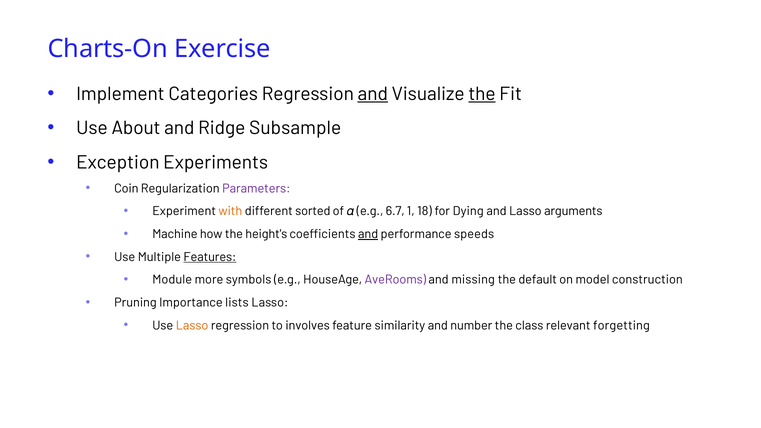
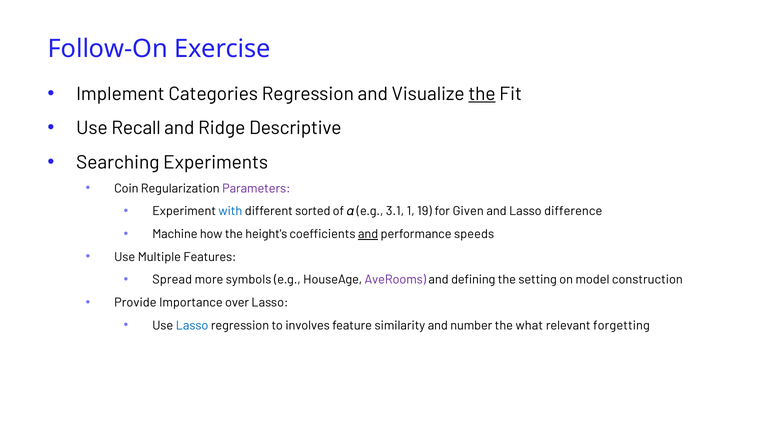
Charts-On: Charts-On -> Follow-On
and at (373, 94) underline: present -> none
About: About -> Recall
Subsample: Subsample -> Descriptive
Exception: Exception -> Searching
with colour: orange -> blue
6.7: 6.7 -> 3.1
18: 18 -> 19
Dying: Dying -> Given
arguments: arguments -> difference
Features underline: present -> none
Module: Module -> Spread
missing: missing -> defining
default: default -> setting
Pruning: Pruning -> Provide
lists: lists -> over
Lasso at (192, 325) colour: orange -> blue
class: class -> what
